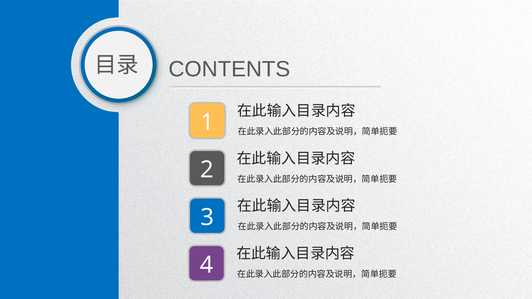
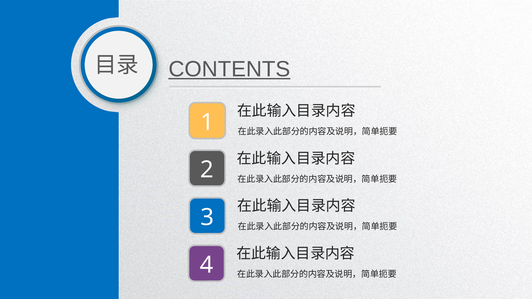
CONTENTS underline: none -> present
